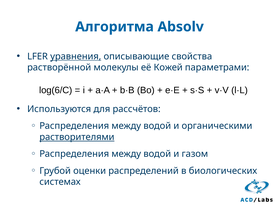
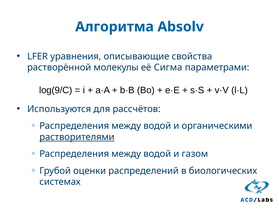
уравнения underline: present -> none
Кожей: Кожей -> Сигма
log(6/C: log(6/C -> log(9/C
